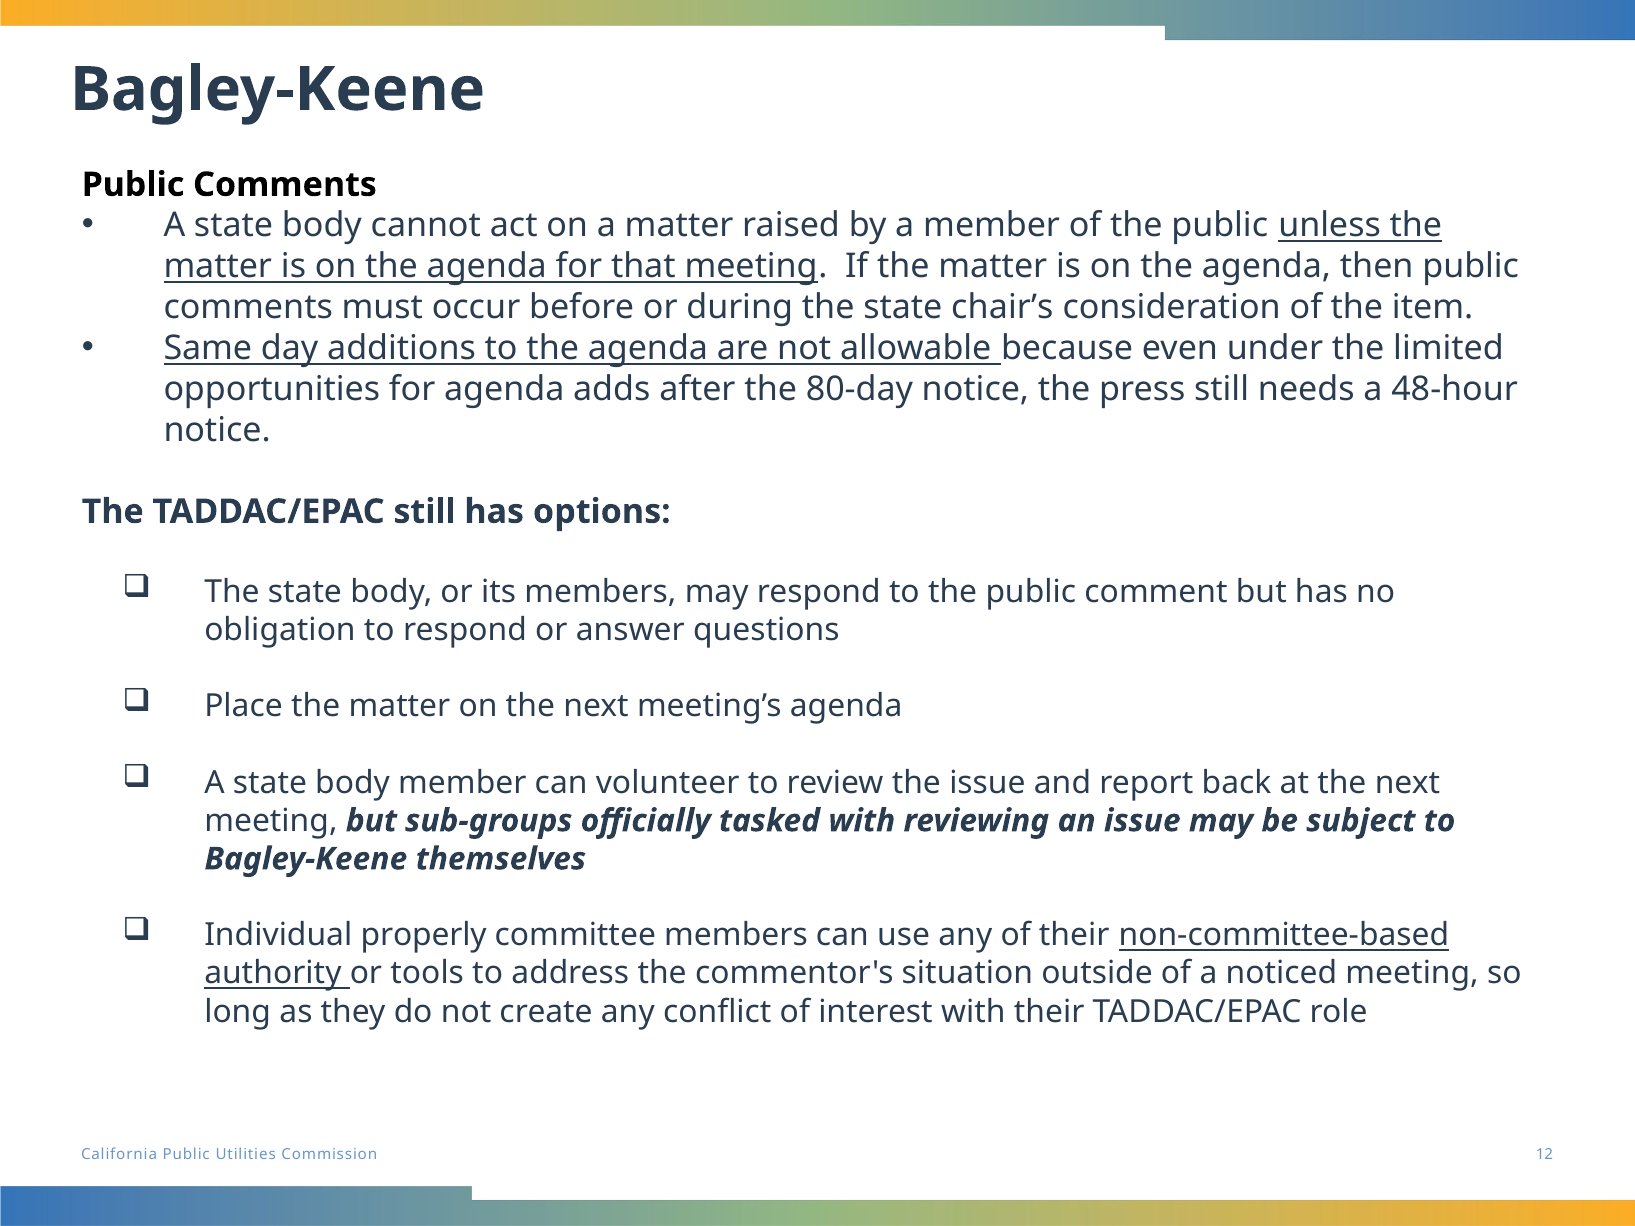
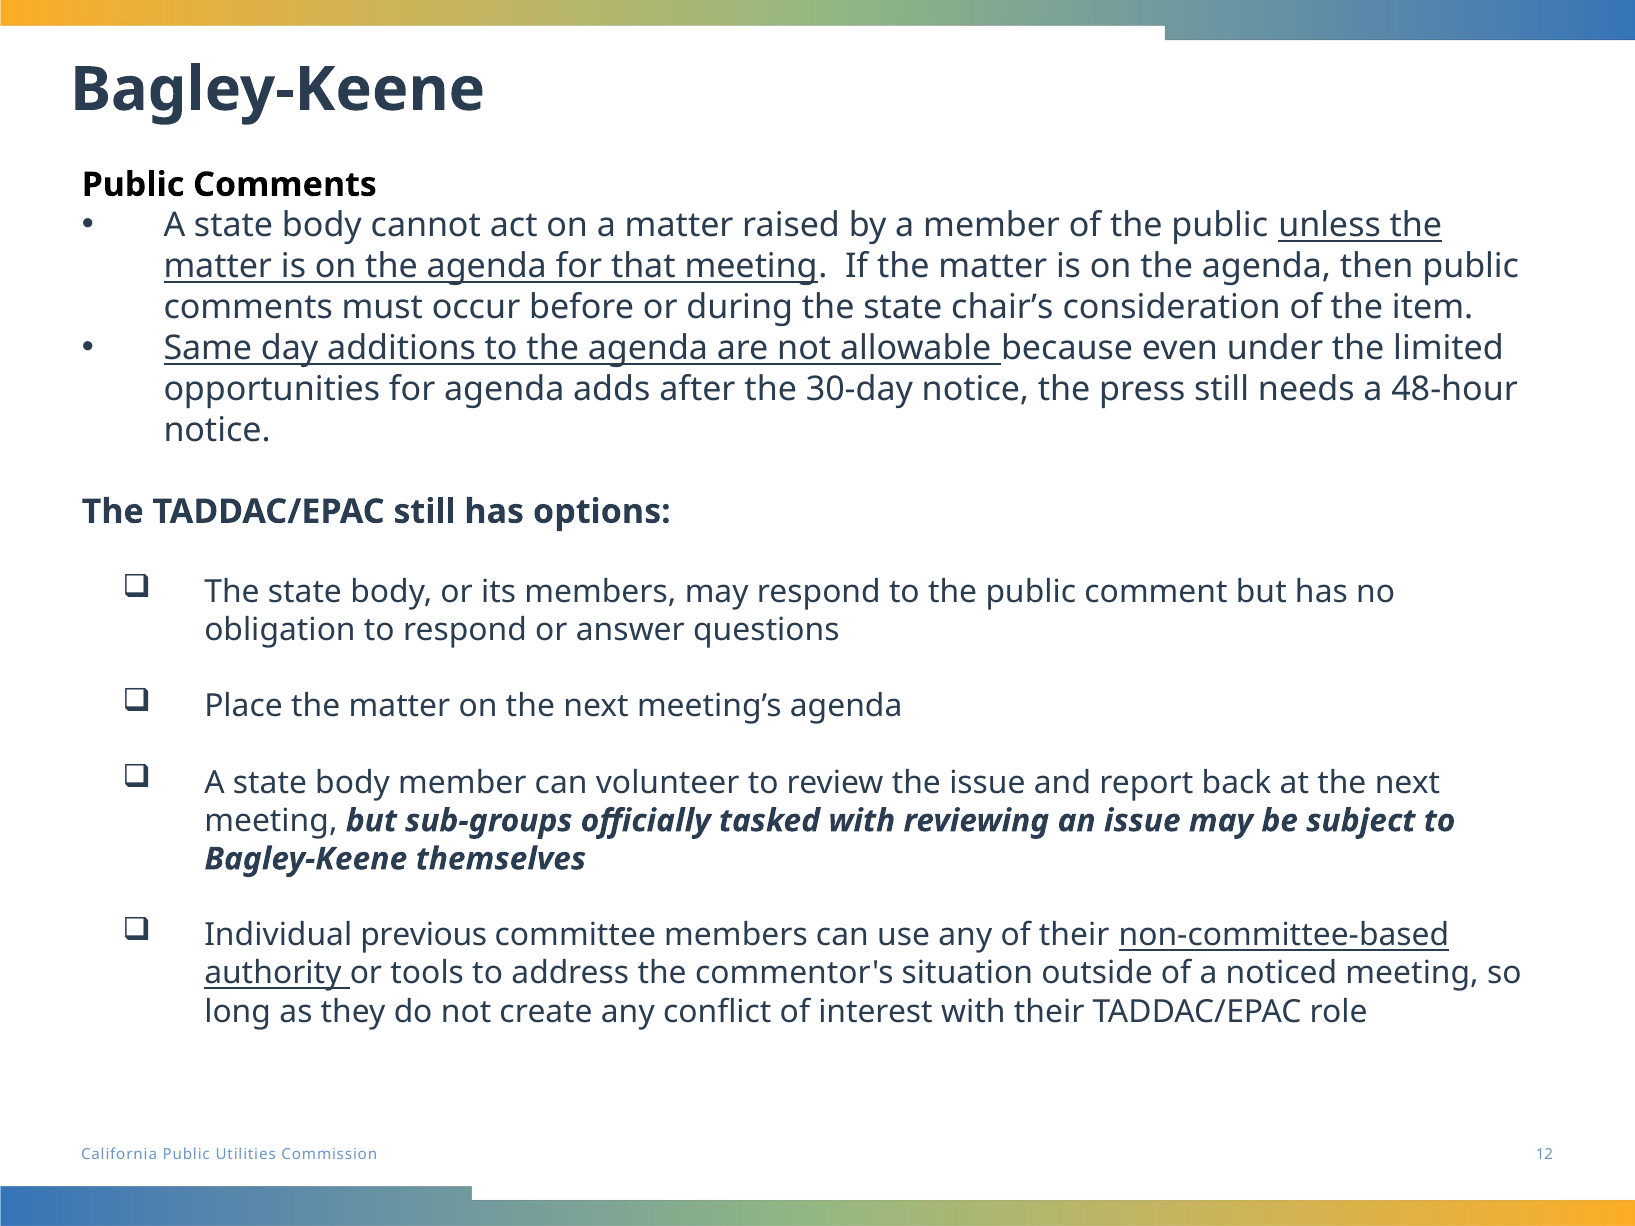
80-day: 80-day -> 30-day
properly: properly -> previous
